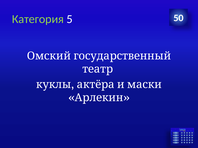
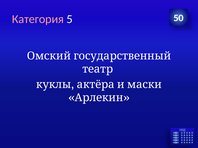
Категория colour: light green -> pink
